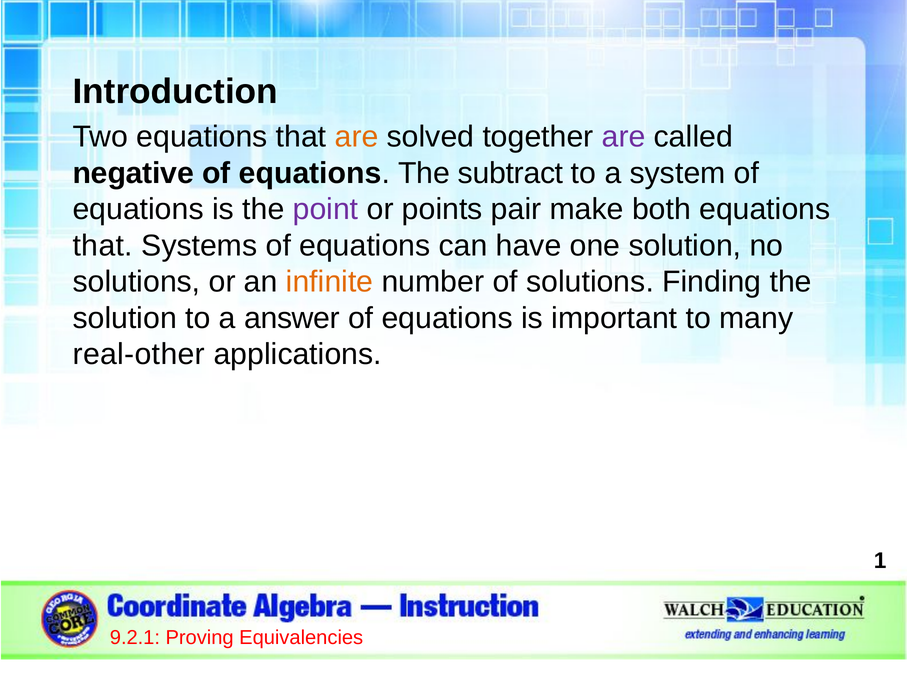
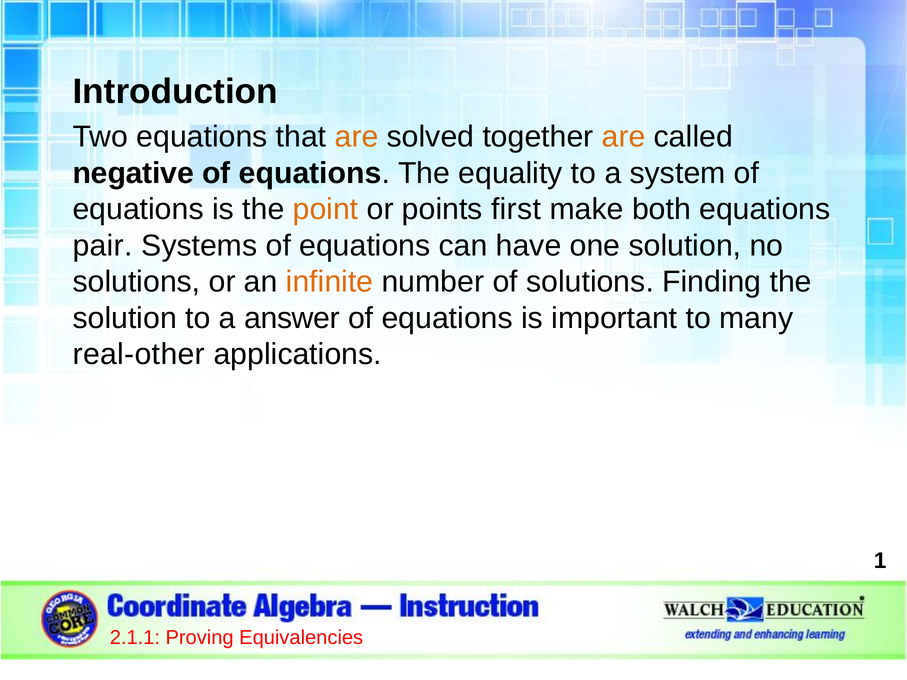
are at (624, 137) colour: purple -> orange
subtract: subtract -> equality
point colour: purple -> orange
pair: pair -> first
that at (103, 246): that -> pair
9.2.1: 9.2.1 -> 2.1.1
